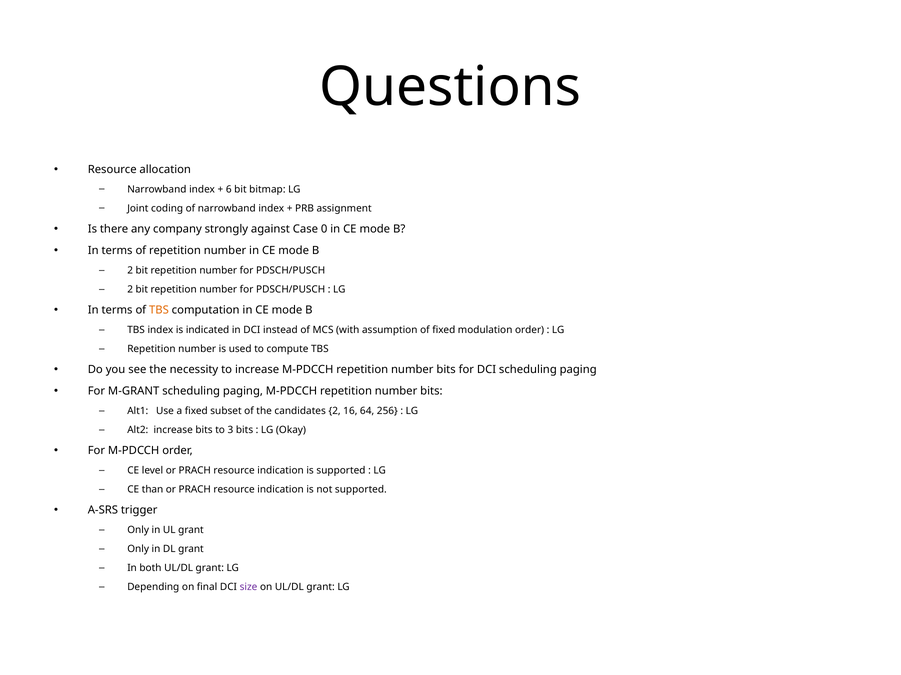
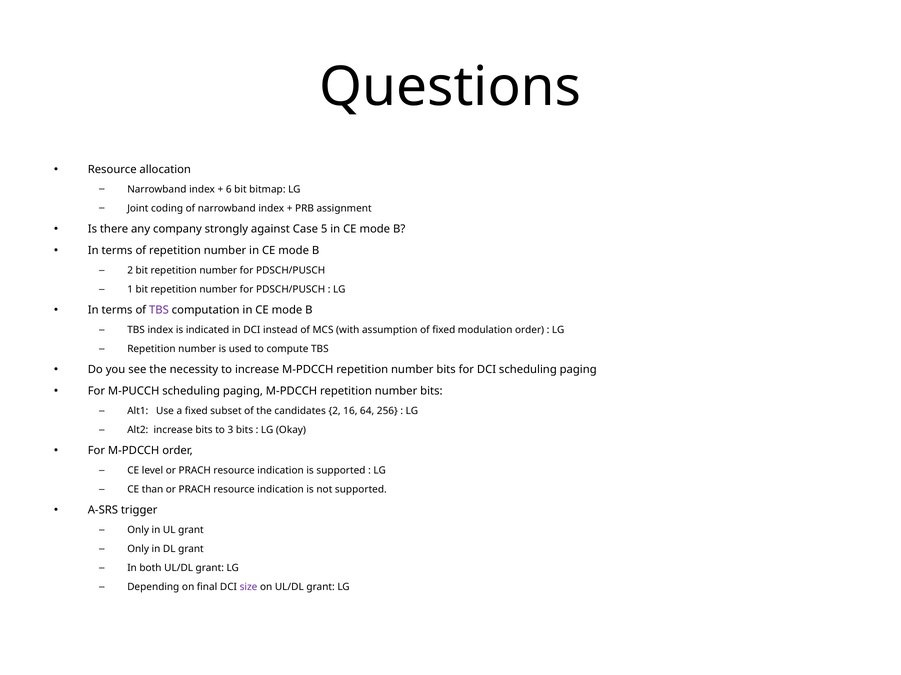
0: 0 -> 5
2 at (130, 290): 2 -> 1
TBS at (159, 310) colour: orange -> purple
M-GRANT: M-GRANT -> M-PUCCH
